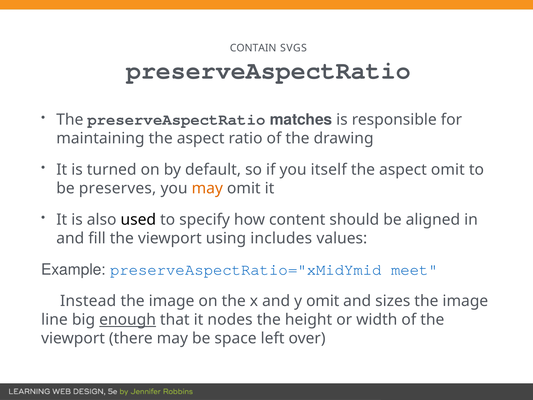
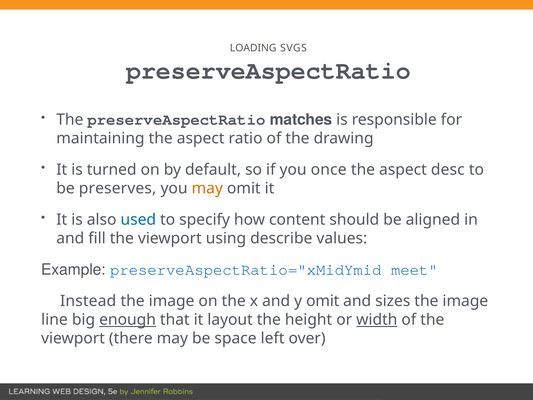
CONTAIN: CONTAIN -> LOADING
itself: itself -> once
aspect omit: omit -> desc
used colour: black -> blue
includes: includes -> describe
nodes: nodes -> layout
width underline: none -> present
